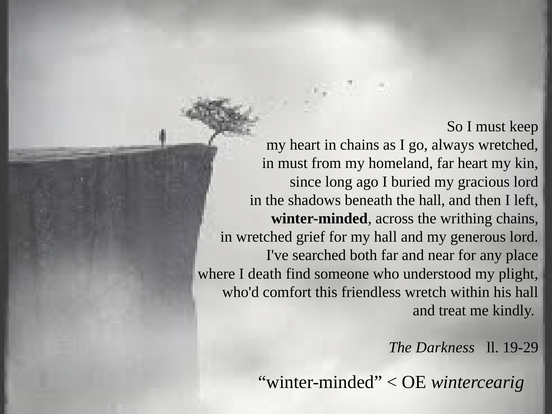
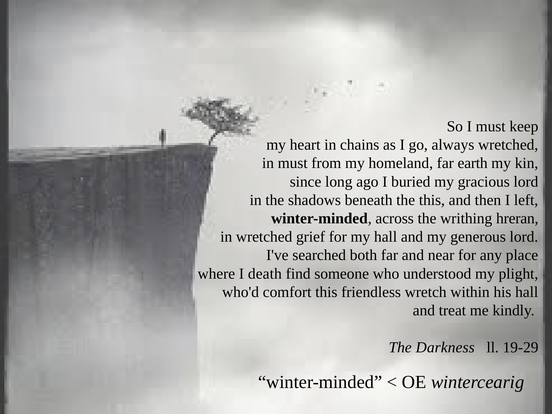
far heart: heart -> earth
the hall: hall -> this
writhing chains: chains -> hreran
